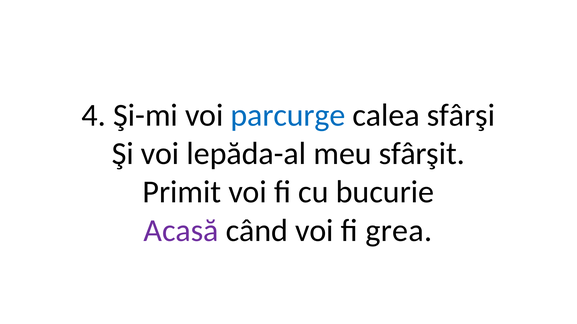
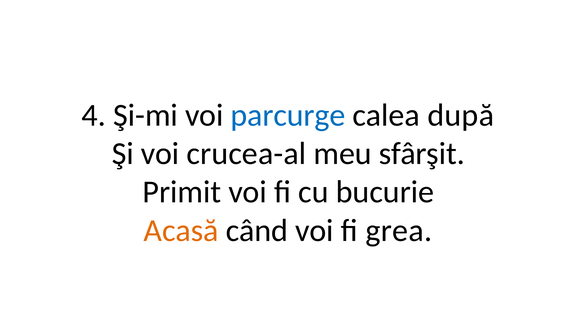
sfârşi: sfârşi -> după
lepăda-al: lepăda-al -> crucea-al
Acasă colour: purple -> orange
